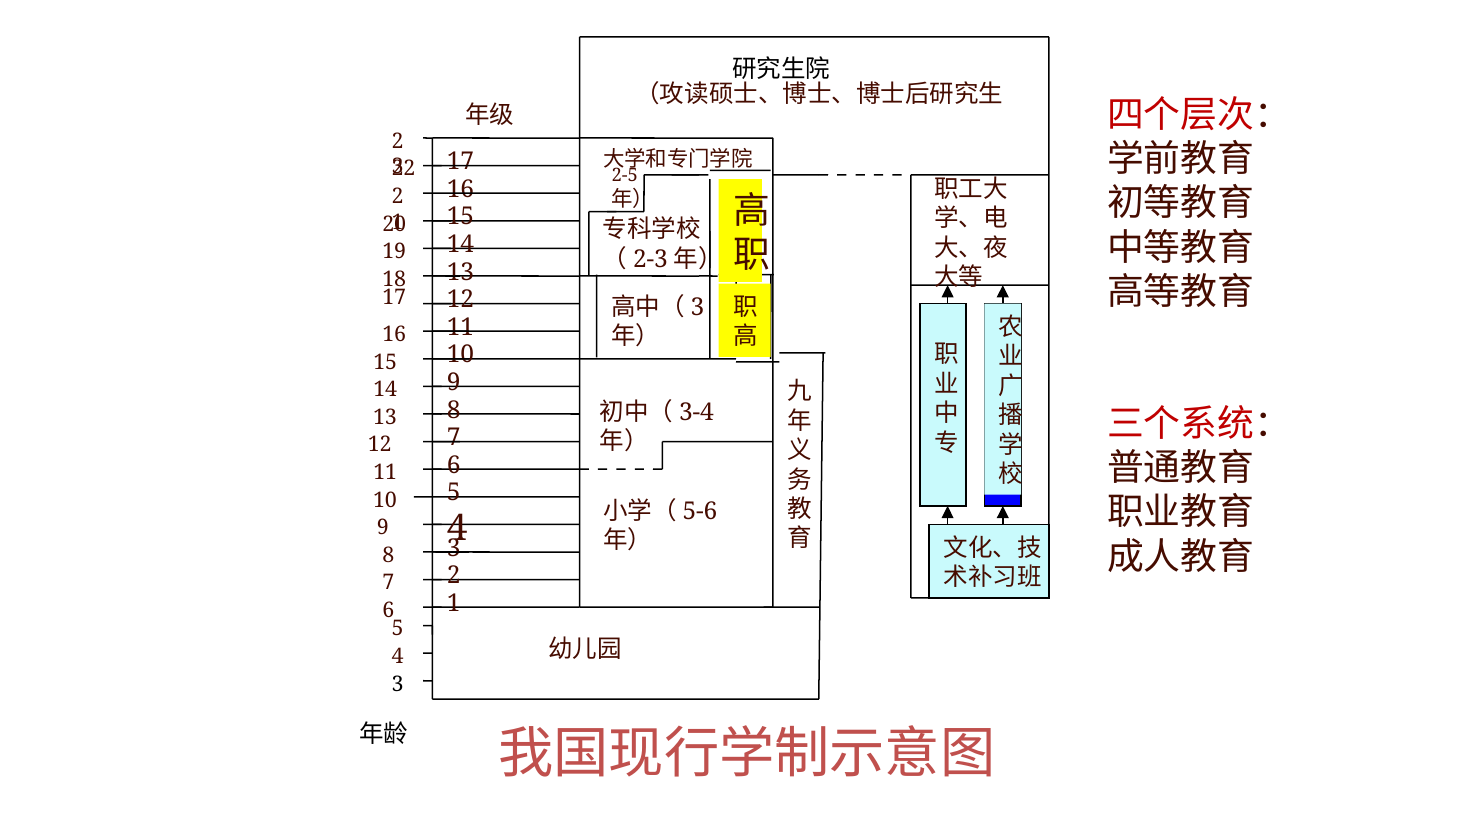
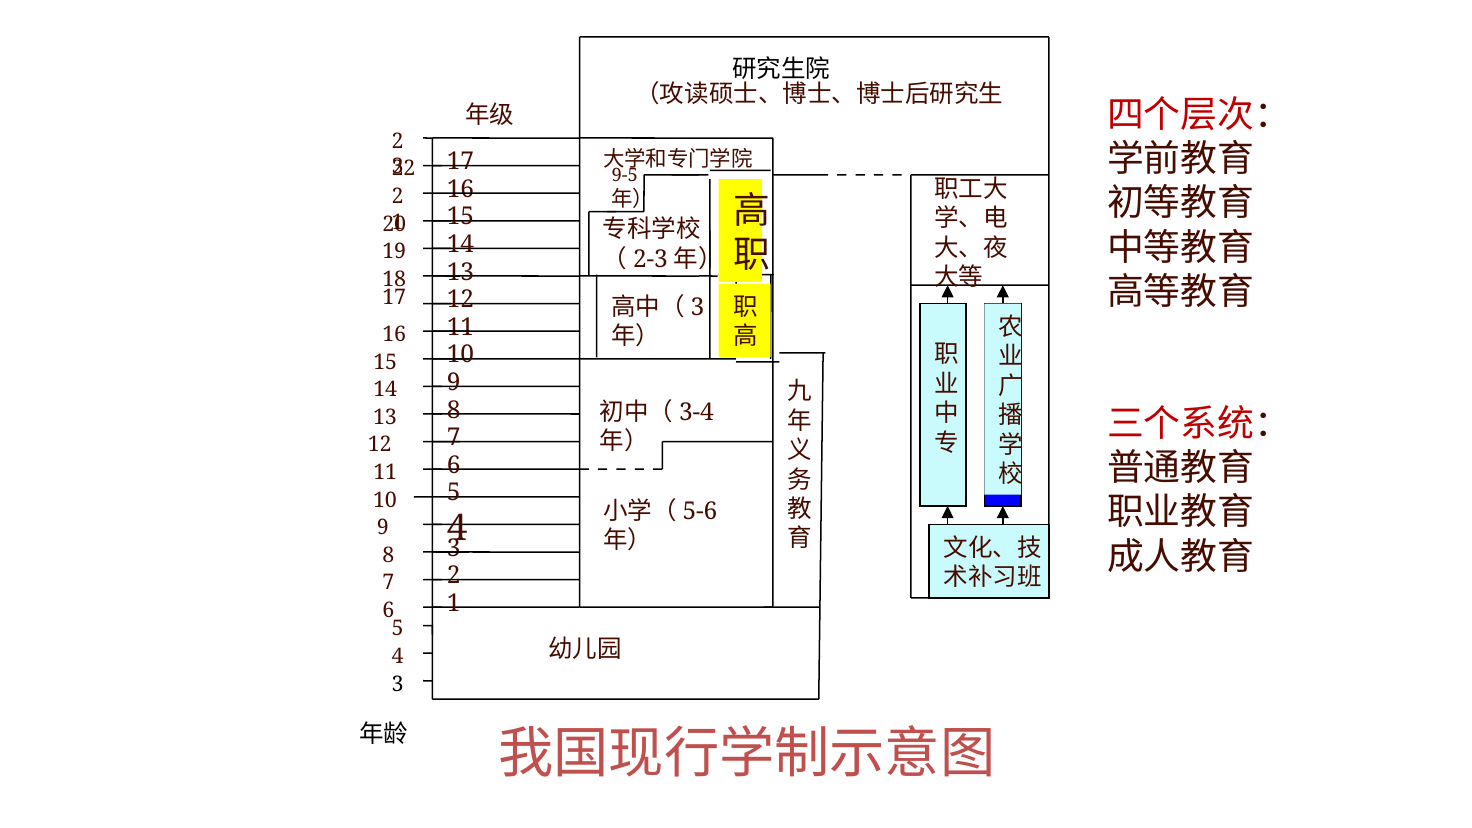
2-5: 2-5 -> 9-5
